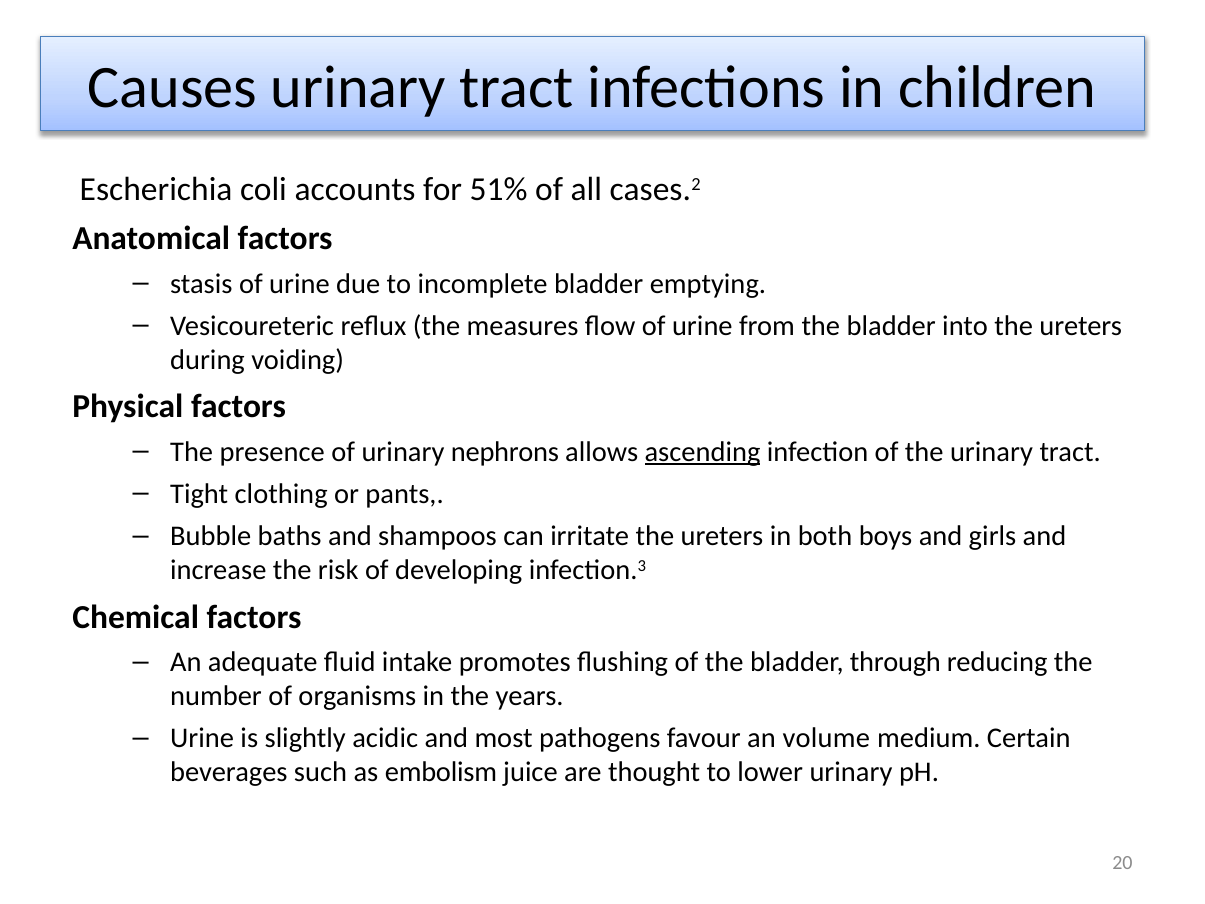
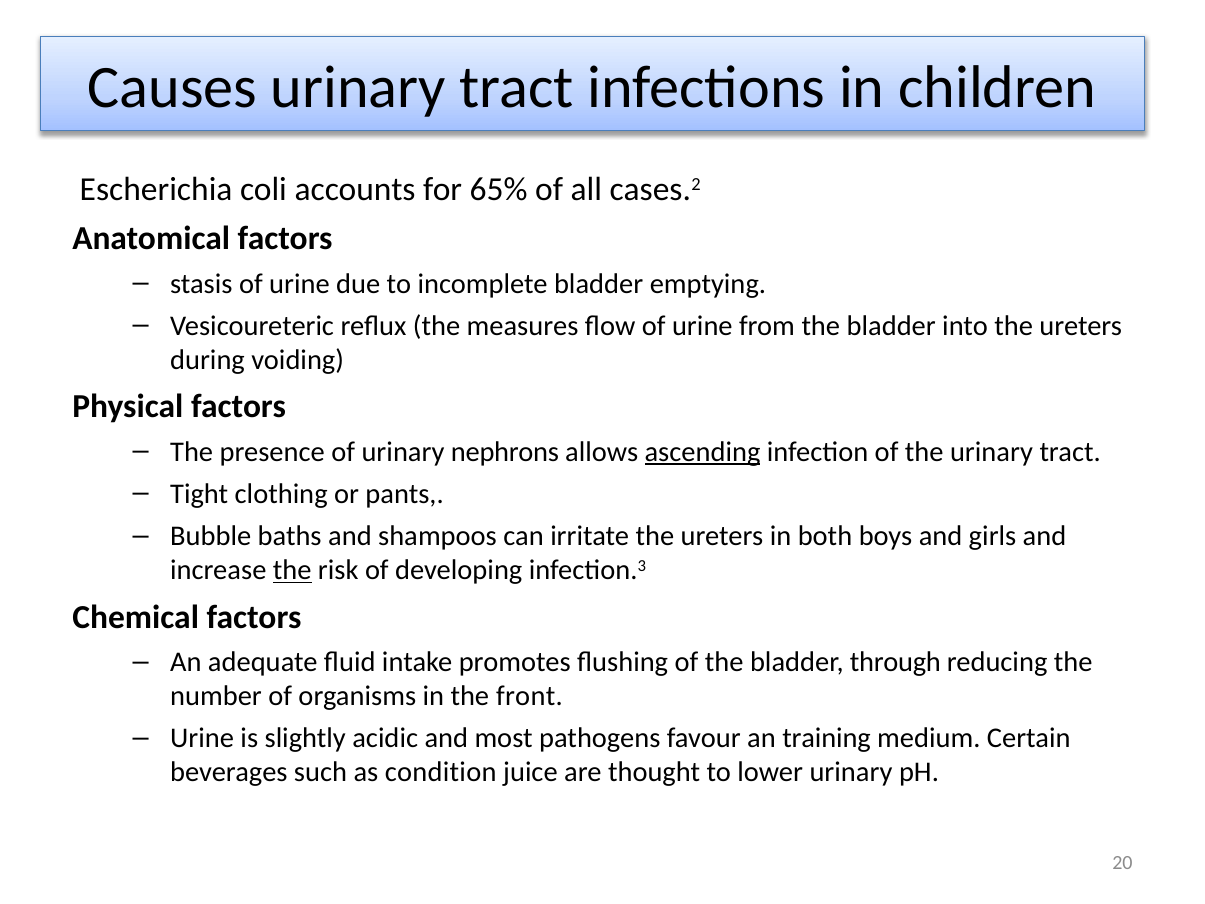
51%: 51% -> 65%
the at (292, 570) underline: none -> present
years: years -> front
volume: volume -> training
embolism: embolism -> condition
